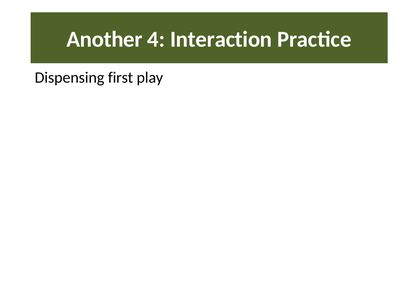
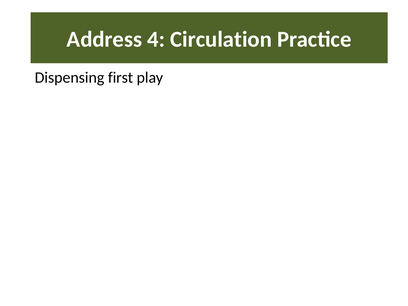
Another: Another -> Address
Interaction: Interaction -> Circulation
